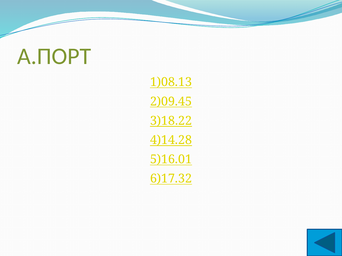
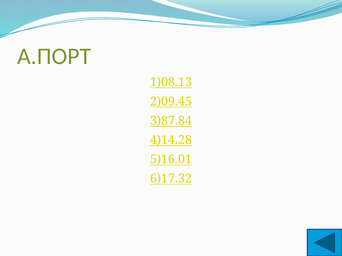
3)18.22: 3)18.22 -> 3)87.84
